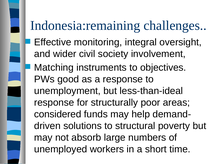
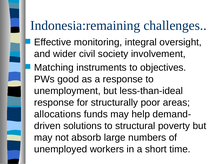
considered: considered -> allocations
